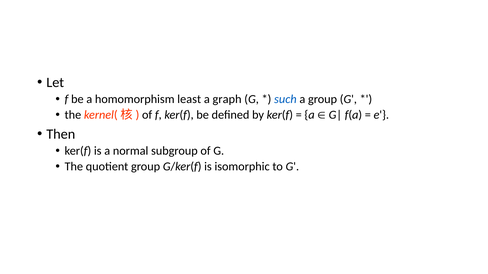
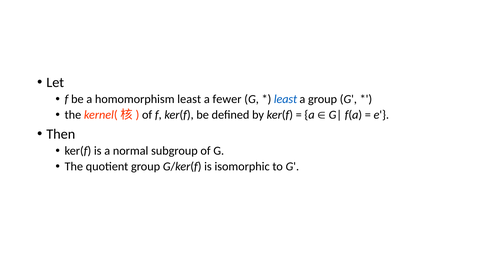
graph: graph -> fewer
such at (285, 99): such -> least
